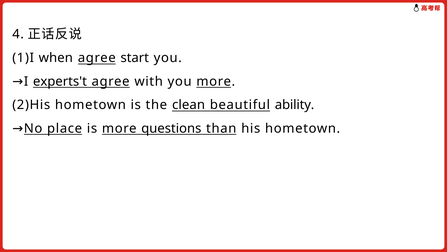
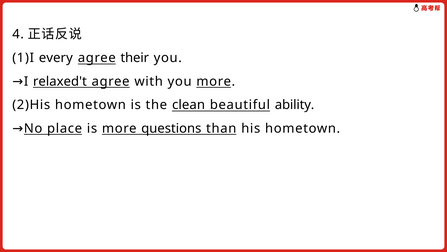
when: when -> every
start: start -> their
experts't: experts't -> relaxed't
